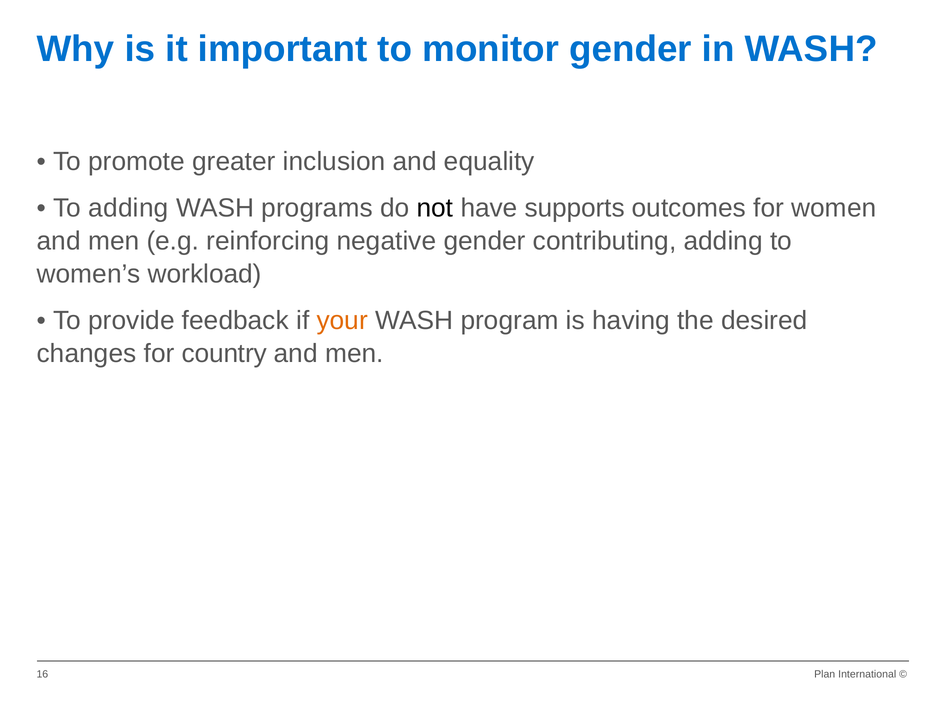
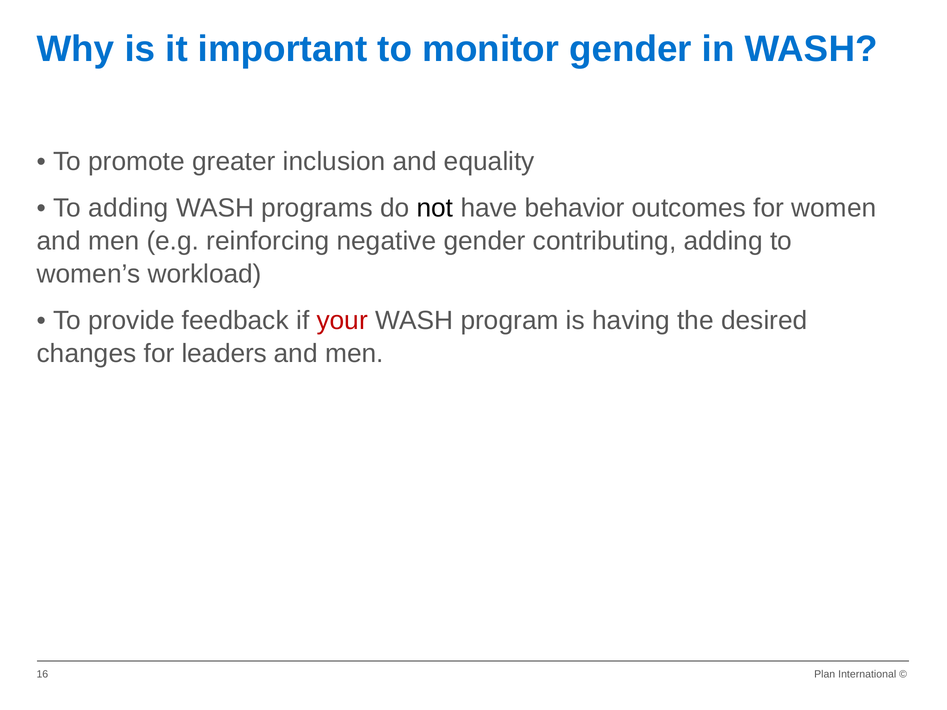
supports: supports -> behavior
your colour: orange -> red
country: country -> leaders
